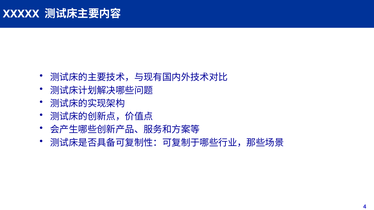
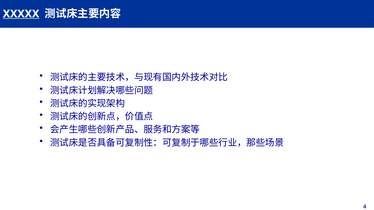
XXXXX underline: none -> present
